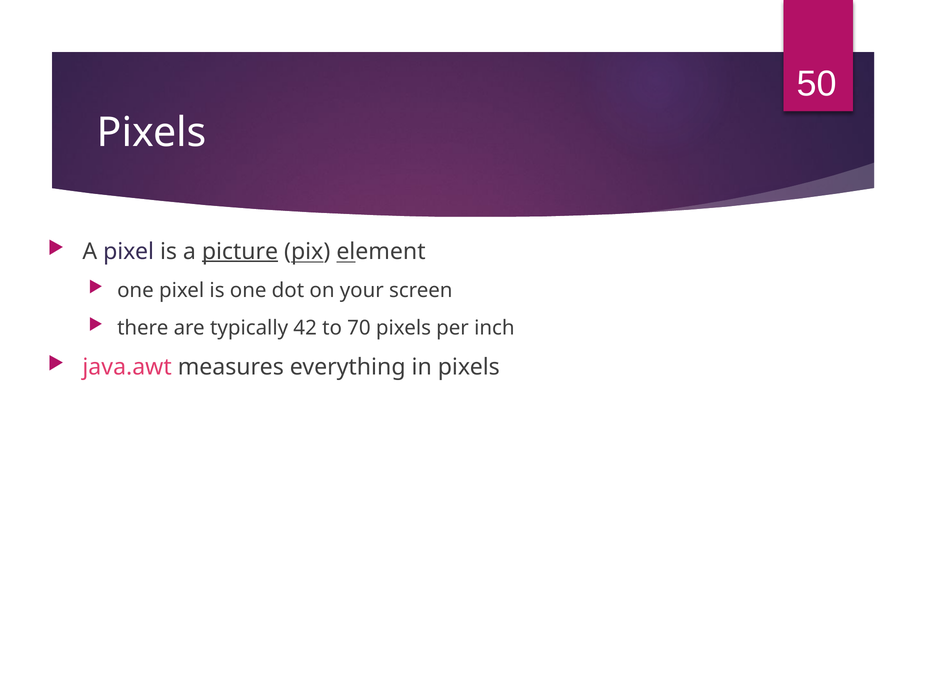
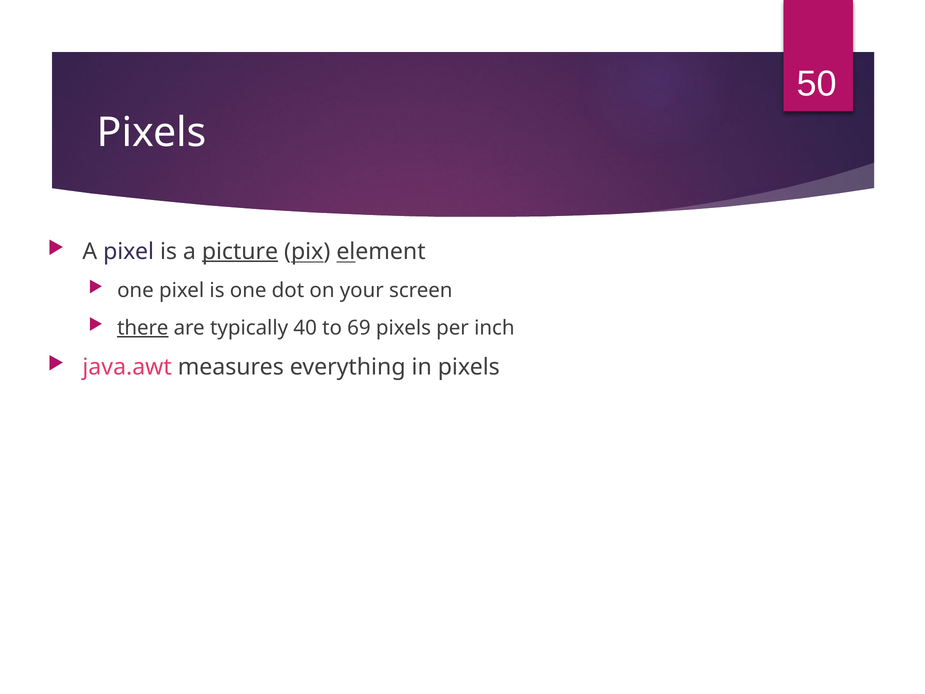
there underline: none -> present
42: 42 -> 40
70: 70 -> 69
